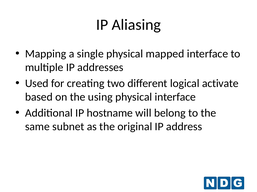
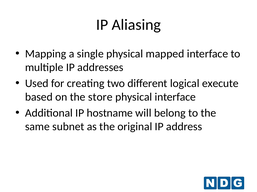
activate: activate -> execute
using: using -> store
